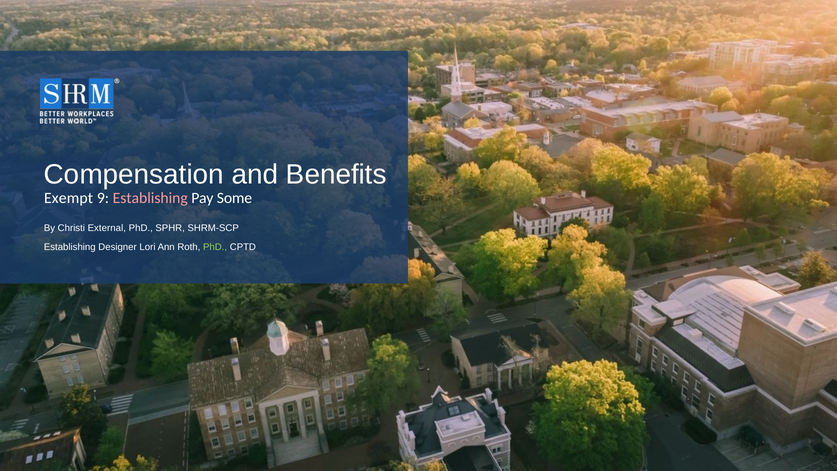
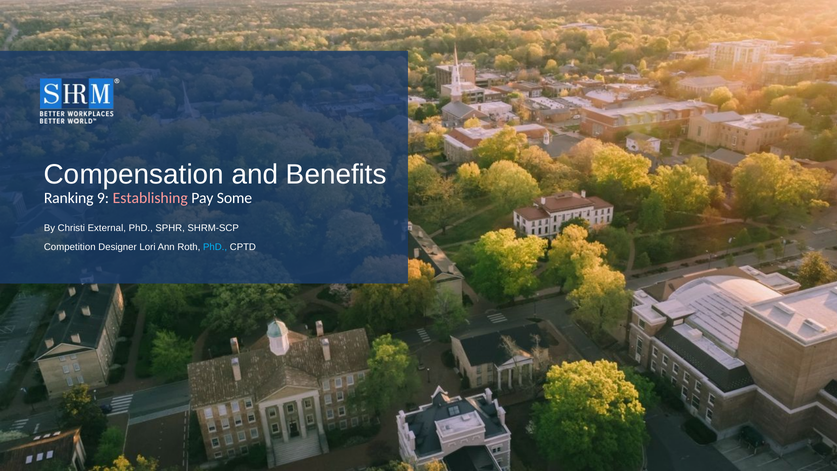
Exempt: Exempt -> Ranking
Establishing at (70, 247): Establishing -> Competition
PhD at (215, 247) colour: light green -> light blue
